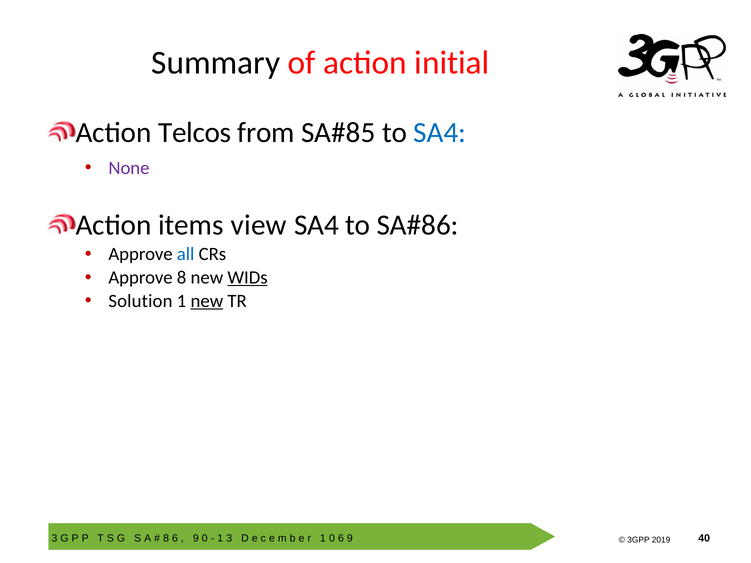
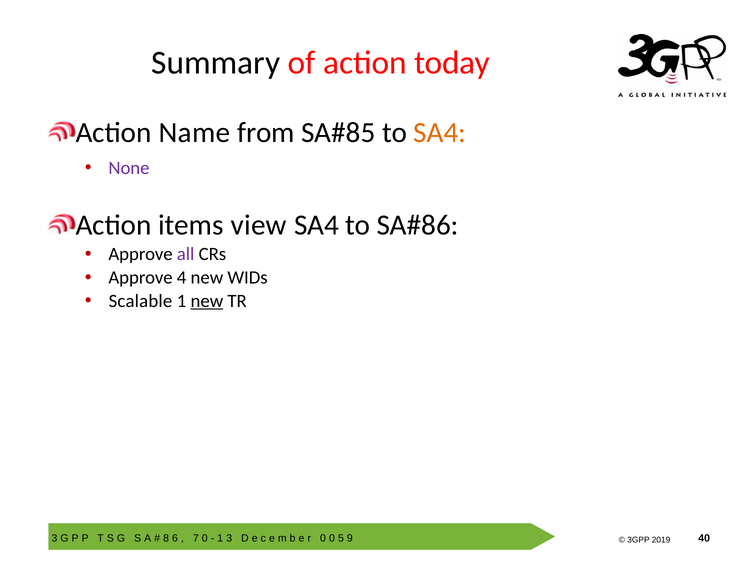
initial: initial -> today
Telcos: Telcos -> Name
SA4 at (440, 133) colour: blue -> orange
all colour: blue -> purple
Approve 8: 8 -> 4
WIDs underline: present -> none
Solution: Solution -> Scalable
9 at (196, 539): 9 -> 7
1 at (323, 539): 1 -> 0
6 at (341, 539): 6 -> 5
